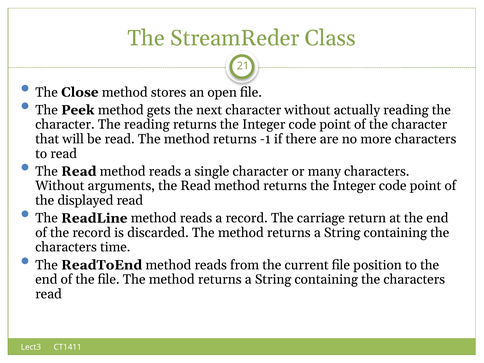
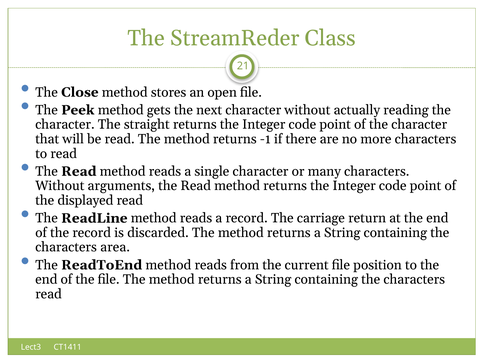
The reading: reading -> straight
time: time -> area
